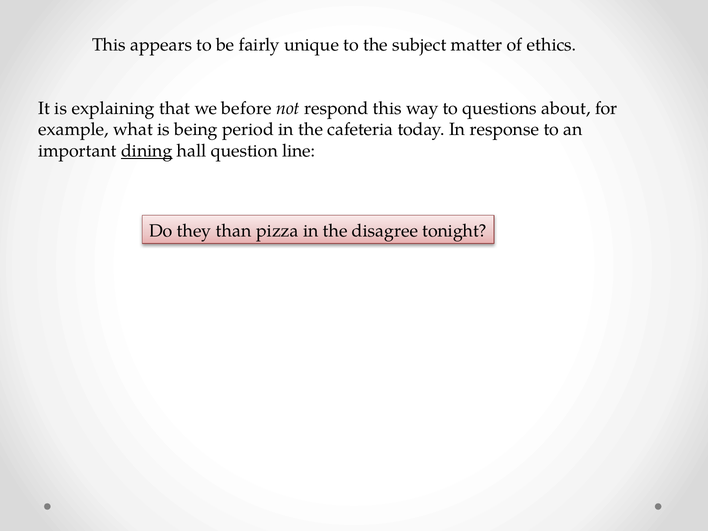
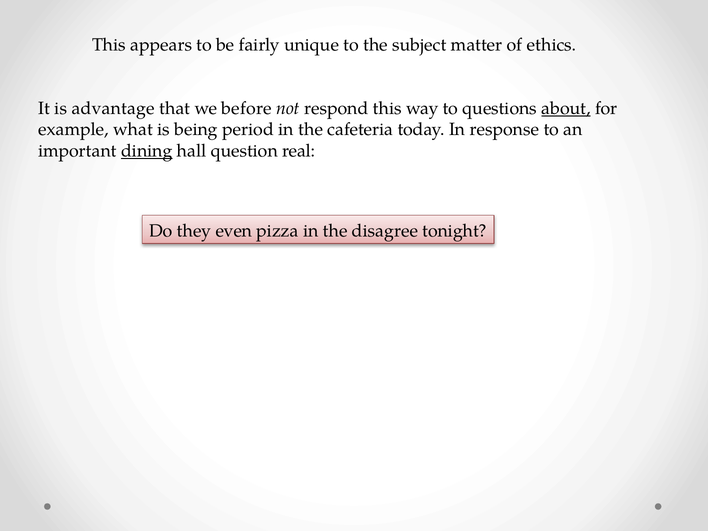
explaining: explaining -> advantage
about underline: none -> present
line: line -> real
than: than -> even
